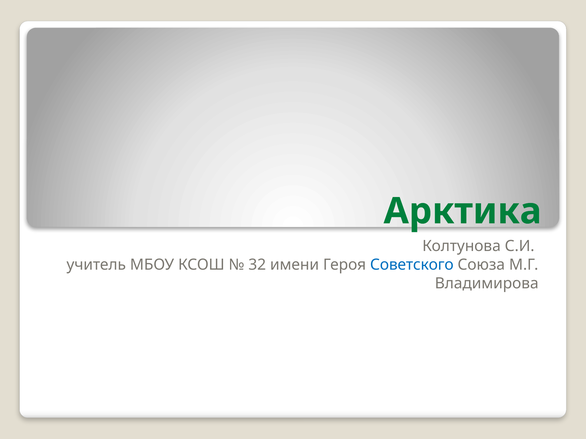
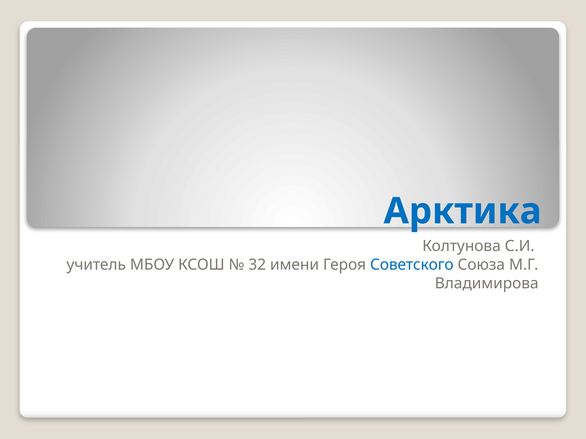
Арктика colour: green -> blue
